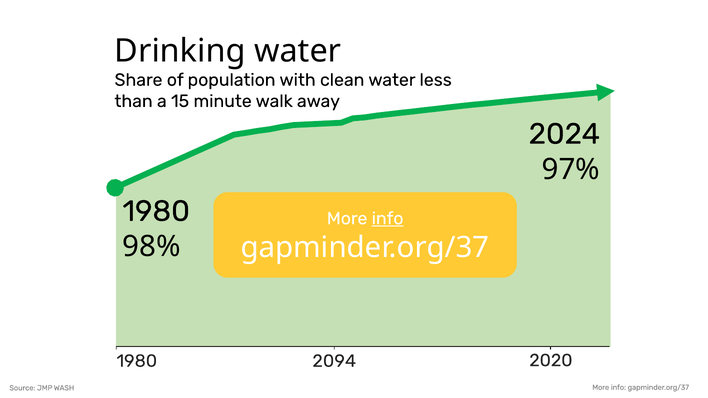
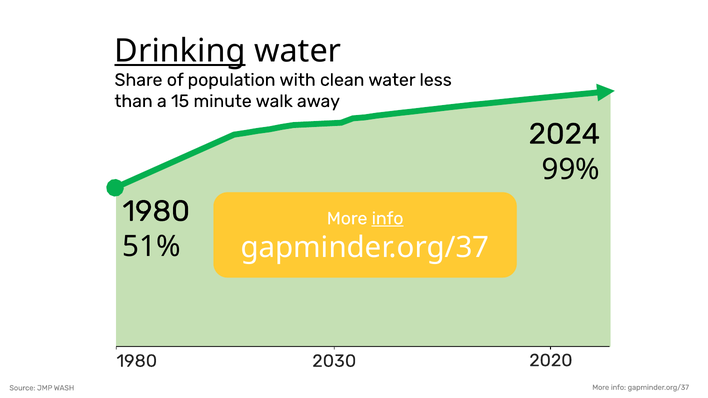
Drinking underline: none -> present
97%: 97% -> 99%
98%: 98% -> 51%
2094: 2094 -> 2030
